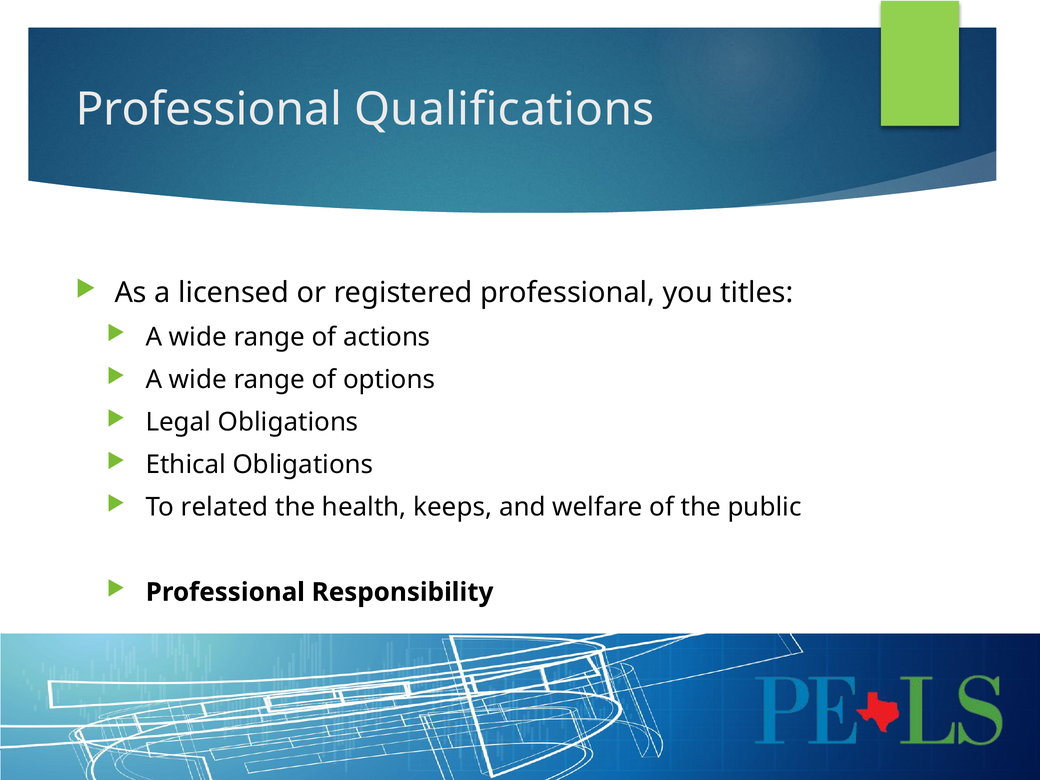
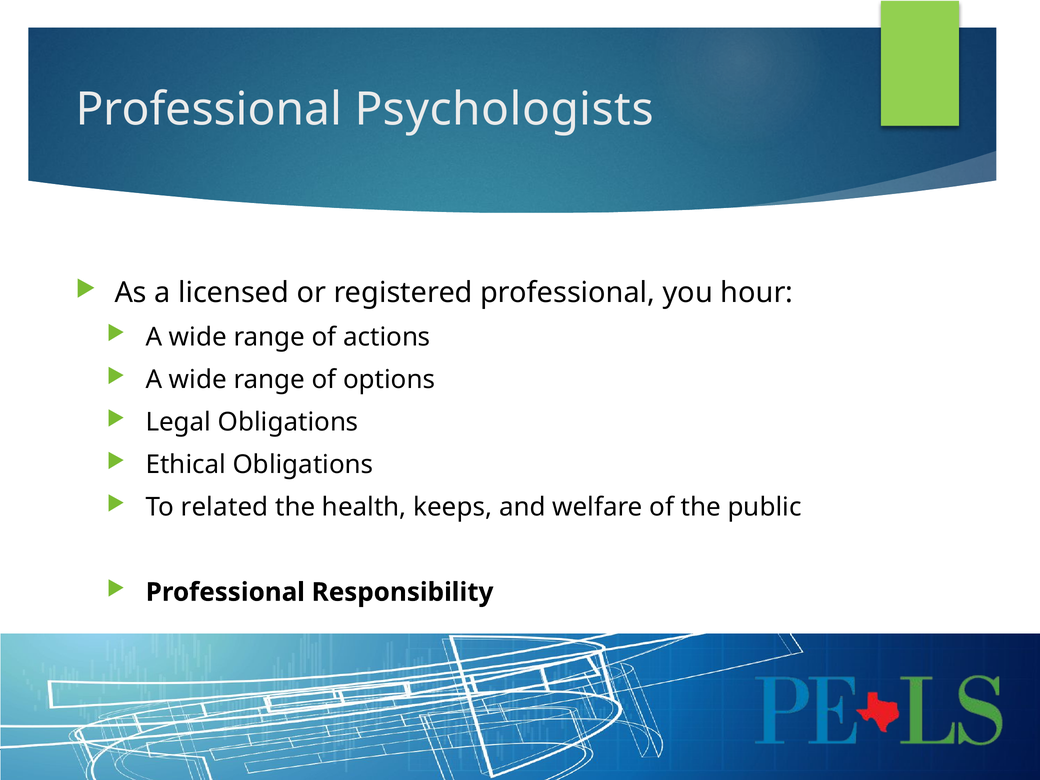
Qualifications: Qualifications -> Psychologists
titles: titles -> hour
